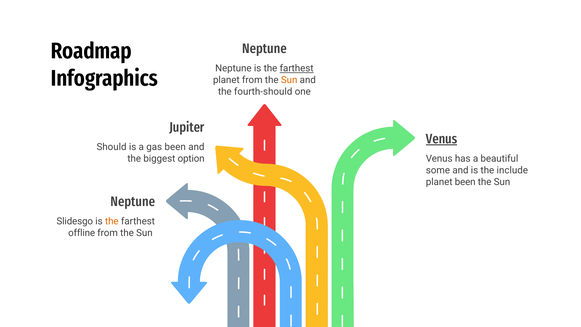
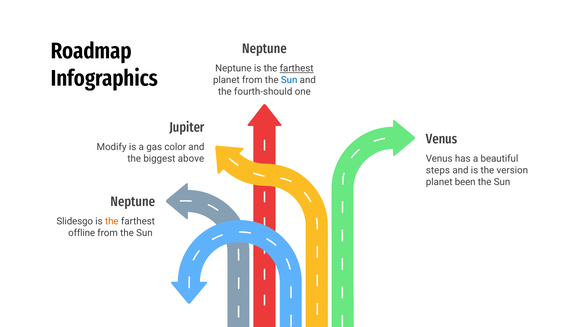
Sun at (289, 80) colour: orange -> blue
Venus at (442, 139) underline: present -> none
Should: Should -> Modify
gas been: been -> color
option: option -> above
some: some -> steps
include: include -> version
